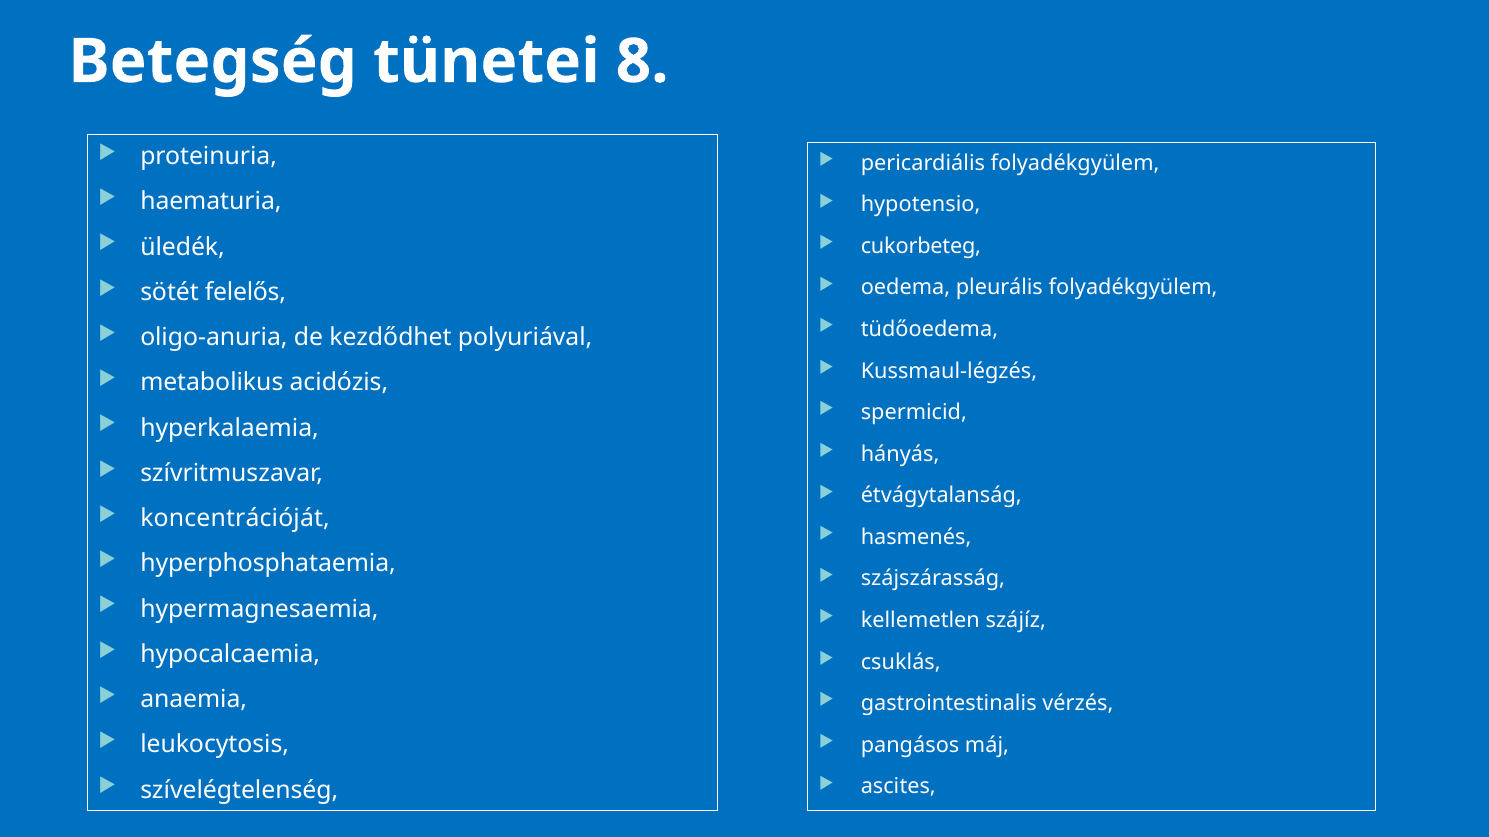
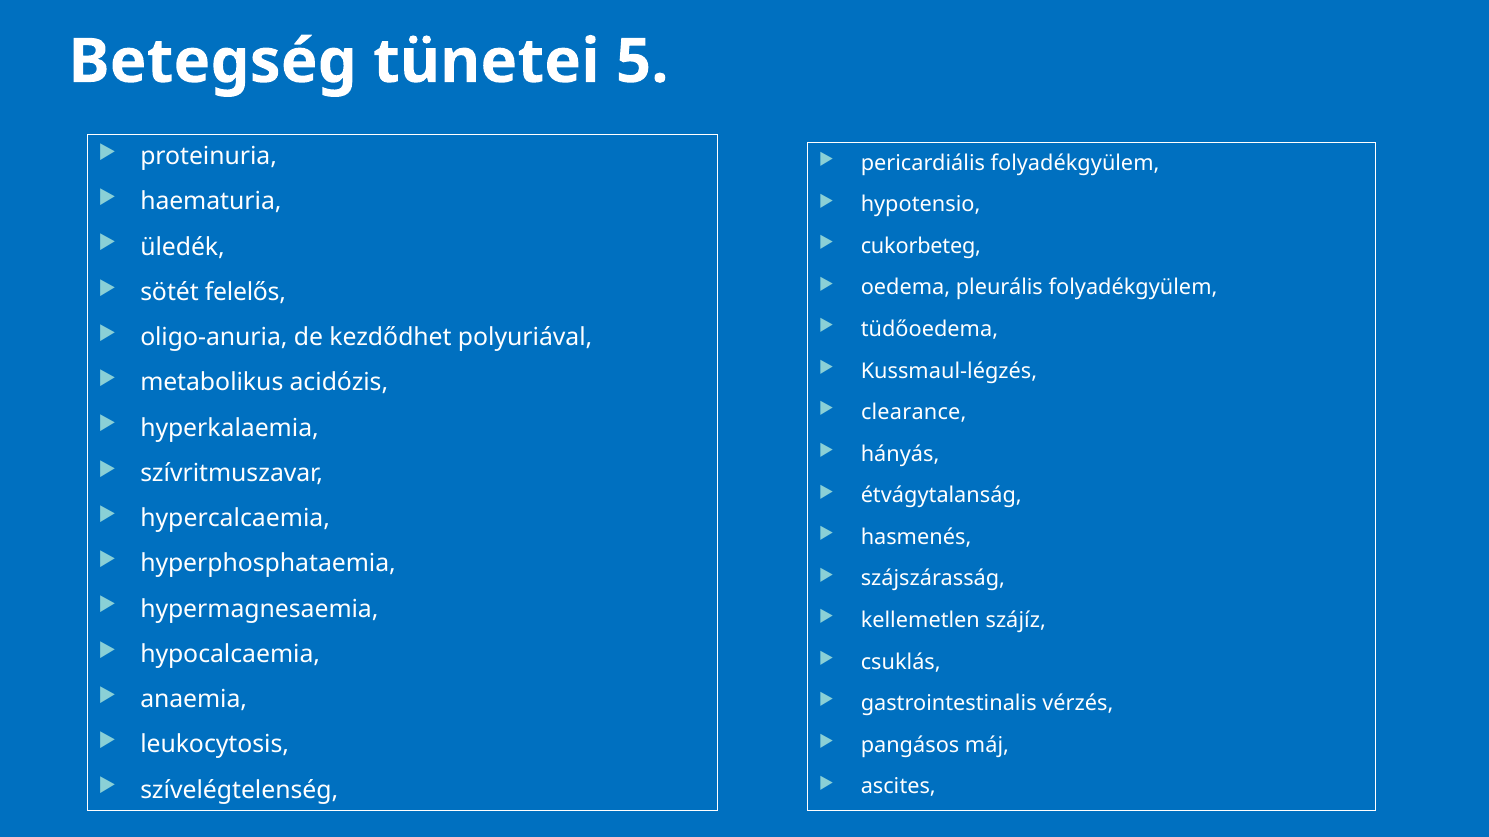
8: 8 -> 5
spermicid: spermicid -> clearance
koncentrációját: koncentrációját -> hypercalcaemia
